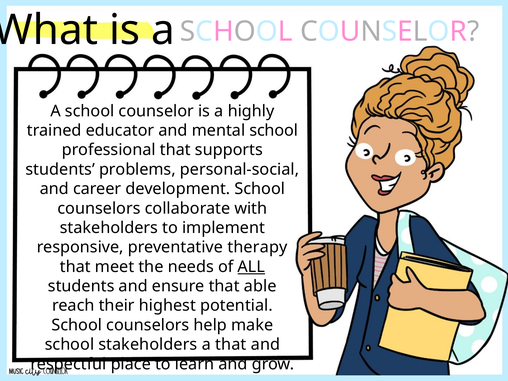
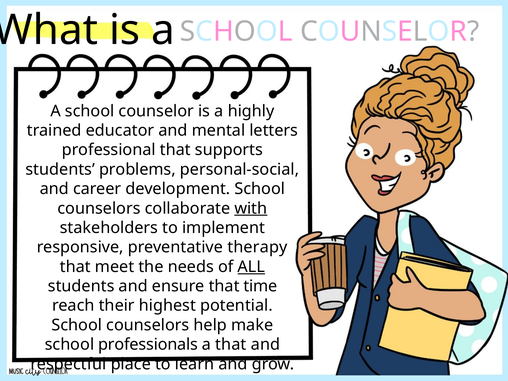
mental school: school -> letters
with underline: none -> present
able: able -> time
school stakeholders: stakeholders -> professionals
